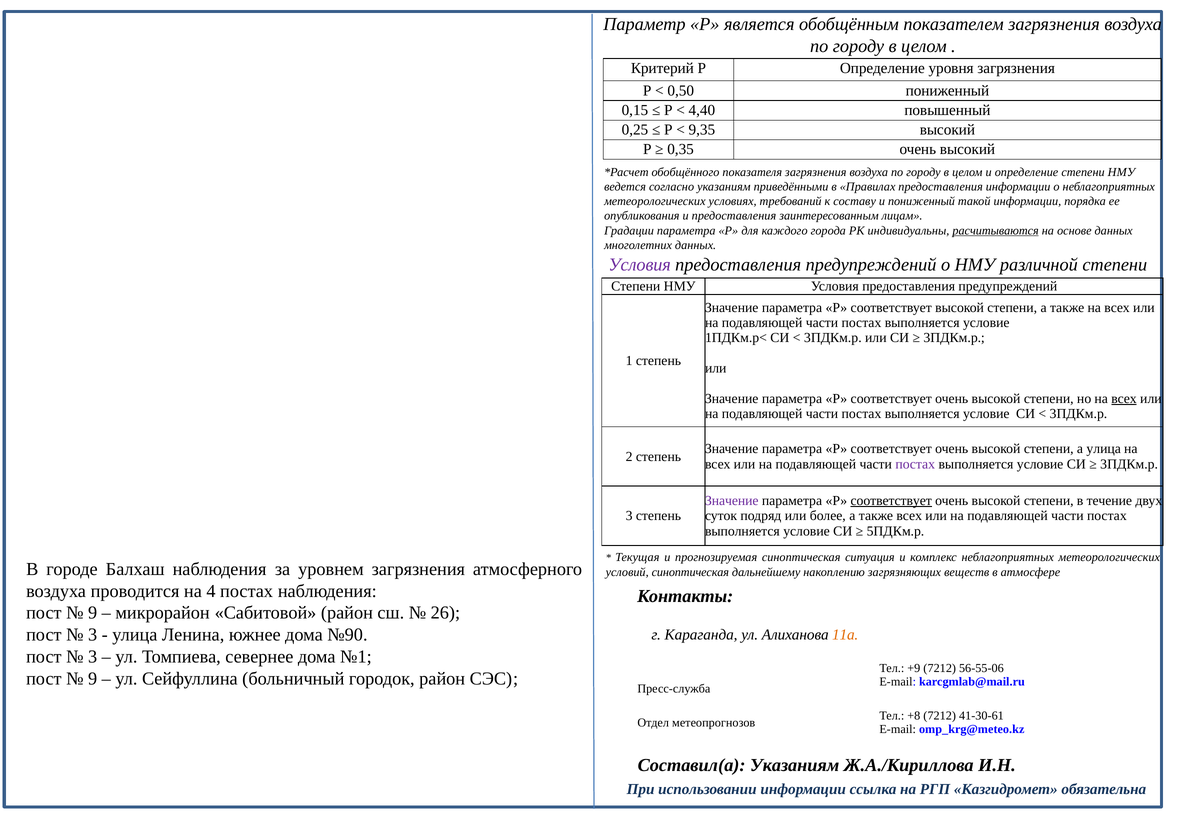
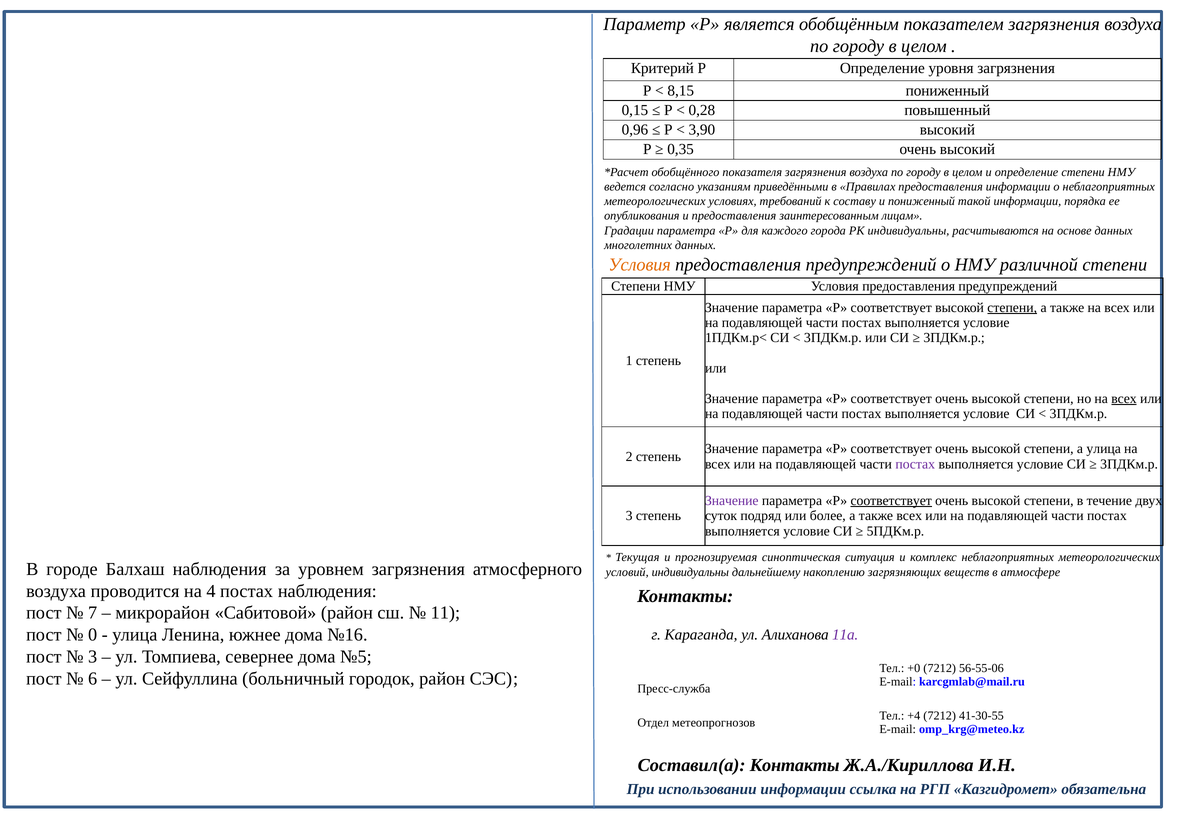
0,50: 0,50 -> 8,15
4,40: 4,40 -> 0,28
0,25: 0,25 -> 0,96
9,35: 9,35 -> 3,90
расчитываются underline: present -> none
Условия at (640, 265) colour: purple -> orange
степени at (1012, 307) underline: none -> present
условий синоптическая: синоптическая -> индивидуальны
9 at (93, 613): 9 -> 7
26: 26 -> 11
3 at (93, 634): 3 -> 0
№90: №90 -> №16
11а colour: orange -> purple
№1: №1 -> №5
+9: +9 -> +0
9 at (93, 678): 9 -> 6
+8: +8 -> +4
41-30-61: 41-30-61 -> 41-30-55
Составил(а Указаниям: Указаниям -> Контакты
